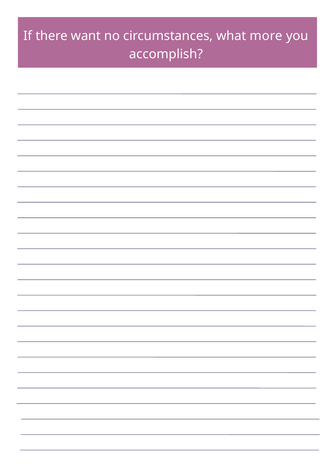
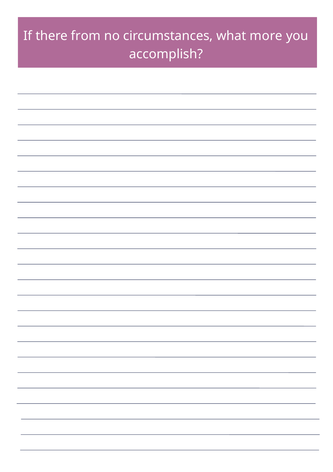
want: want -> from
